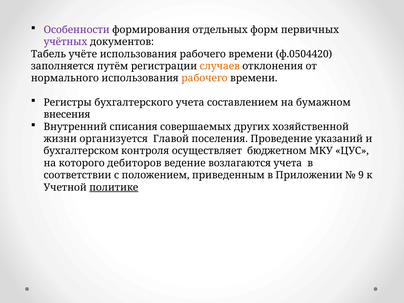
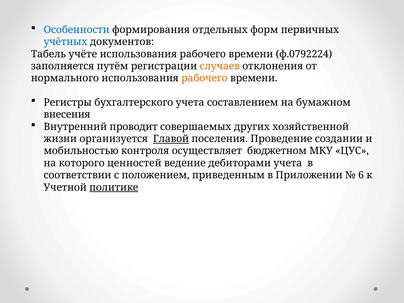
Особенности colour: purple -> blue
учётных colour: purple -> blue
ф.0504420: ф.0504420 -> ф.0792224
списания: списания -> проводит
Главой underline: none -> present
указаний: указаний -> создании
бухгалтерском: бухгалтерском -> мобильностью
дебиторов: дебиторов -> ценностей
возлагаются: возлагаются -> дебиторами
9: 9 -> 6
